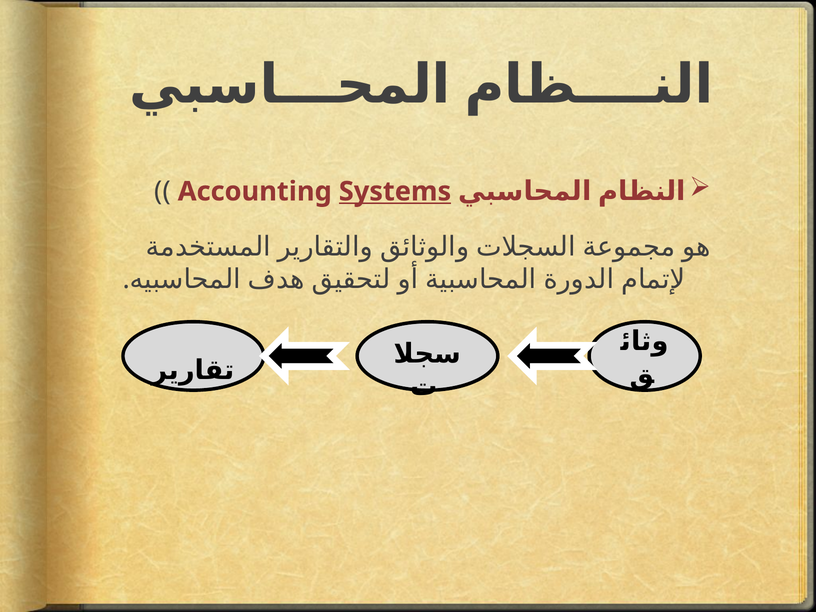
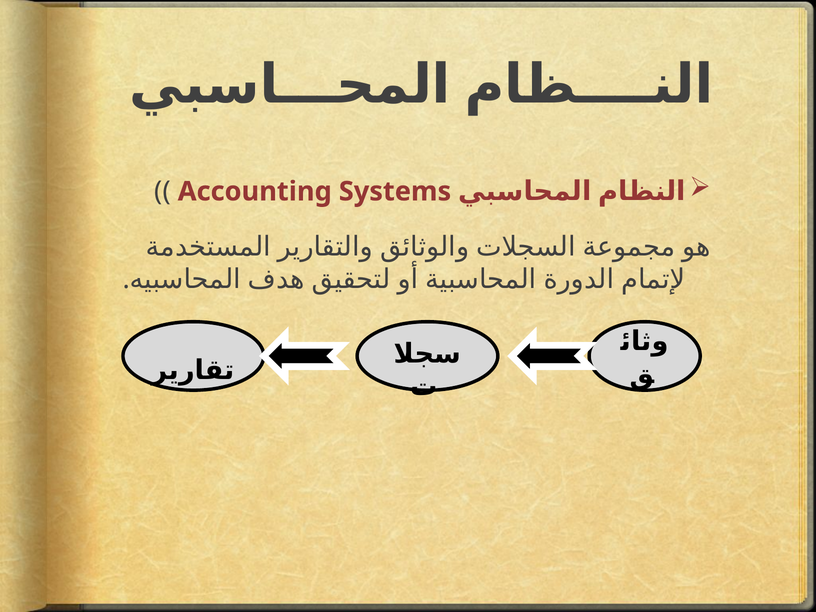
Systems underline: present -> none
